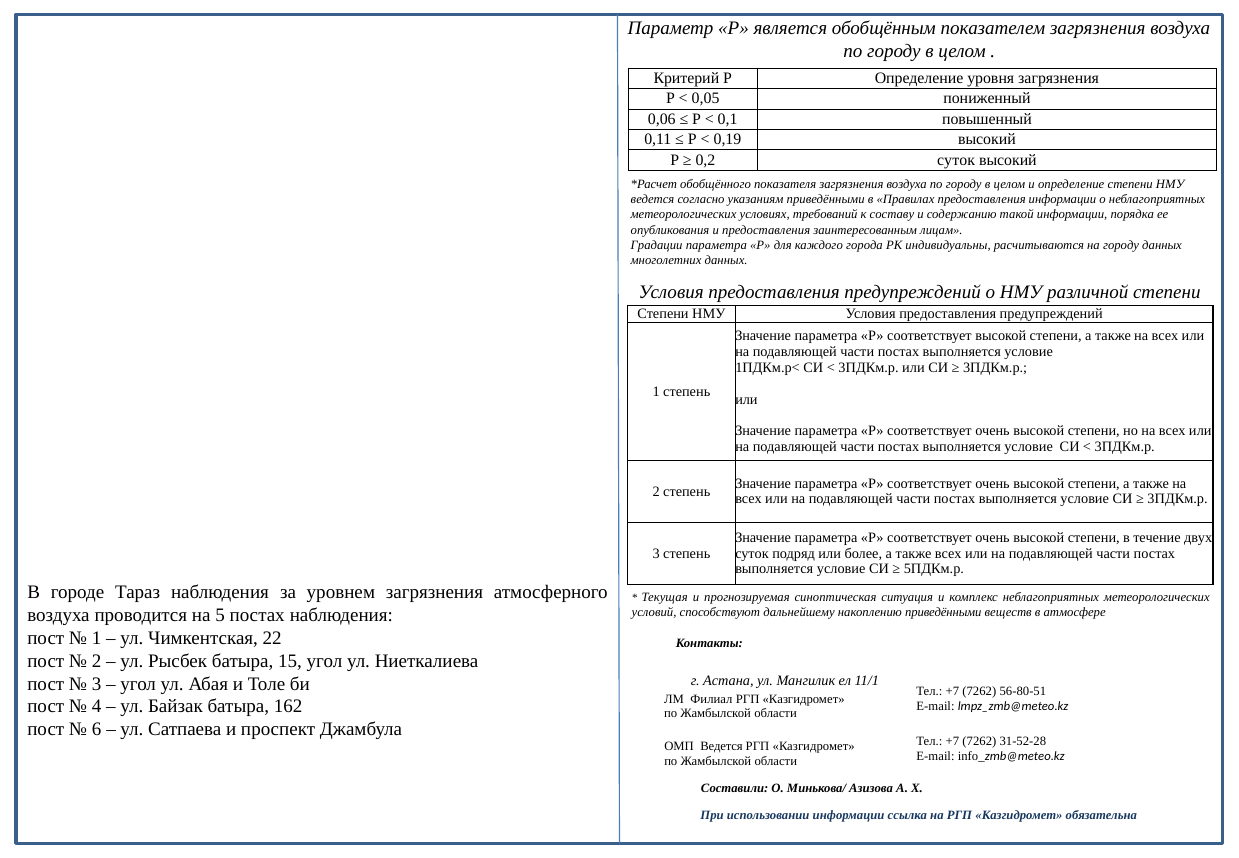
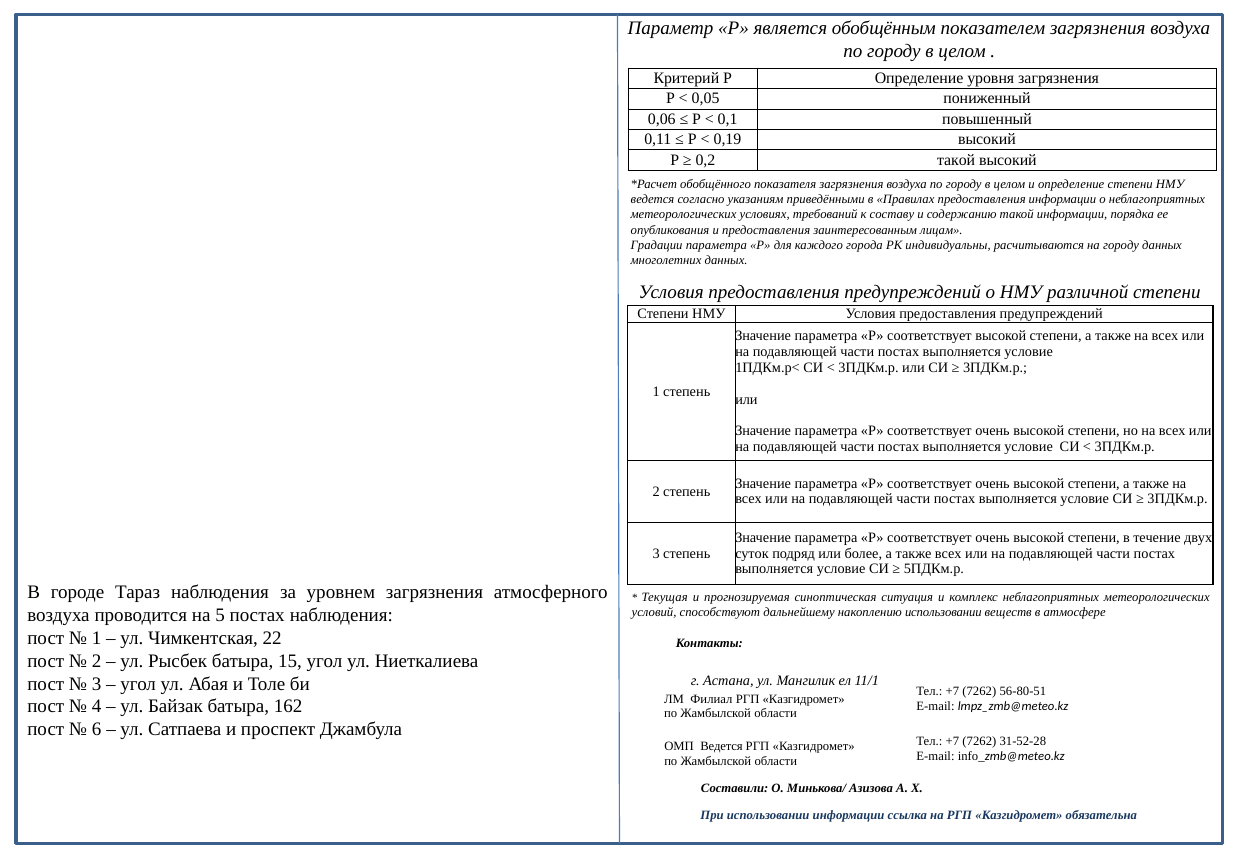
0,2 суток: суток -> такой
накоплению приведёнными: приведёнными -> использовании
